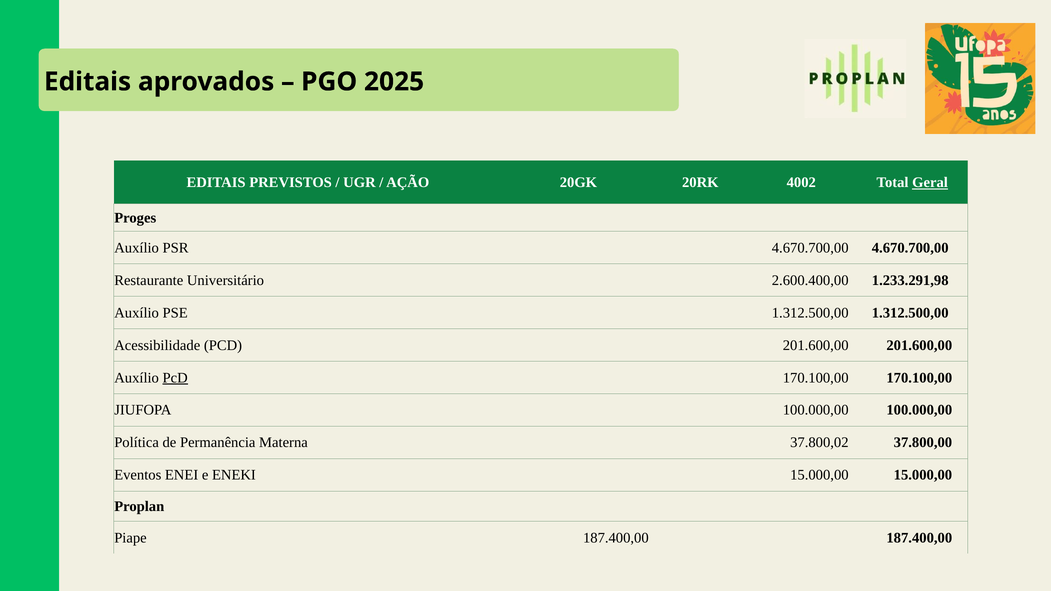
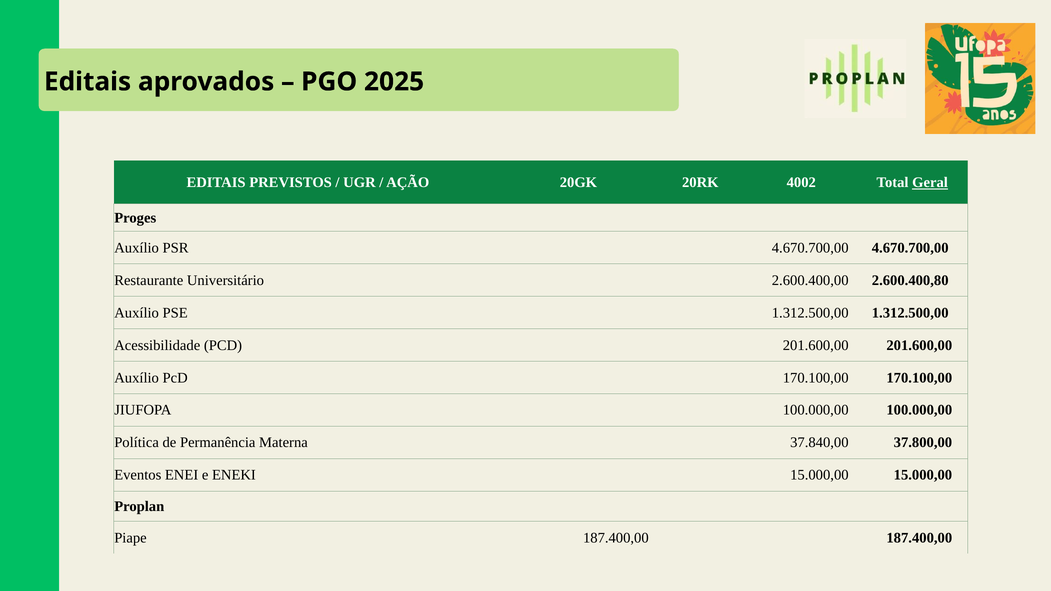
1.233.291,98: 1.233.291,98 -> 2.600.400,80
PcD at (175, 378) underline: present -> none
37.800,02: 37.800,02 -> 37.840,00
